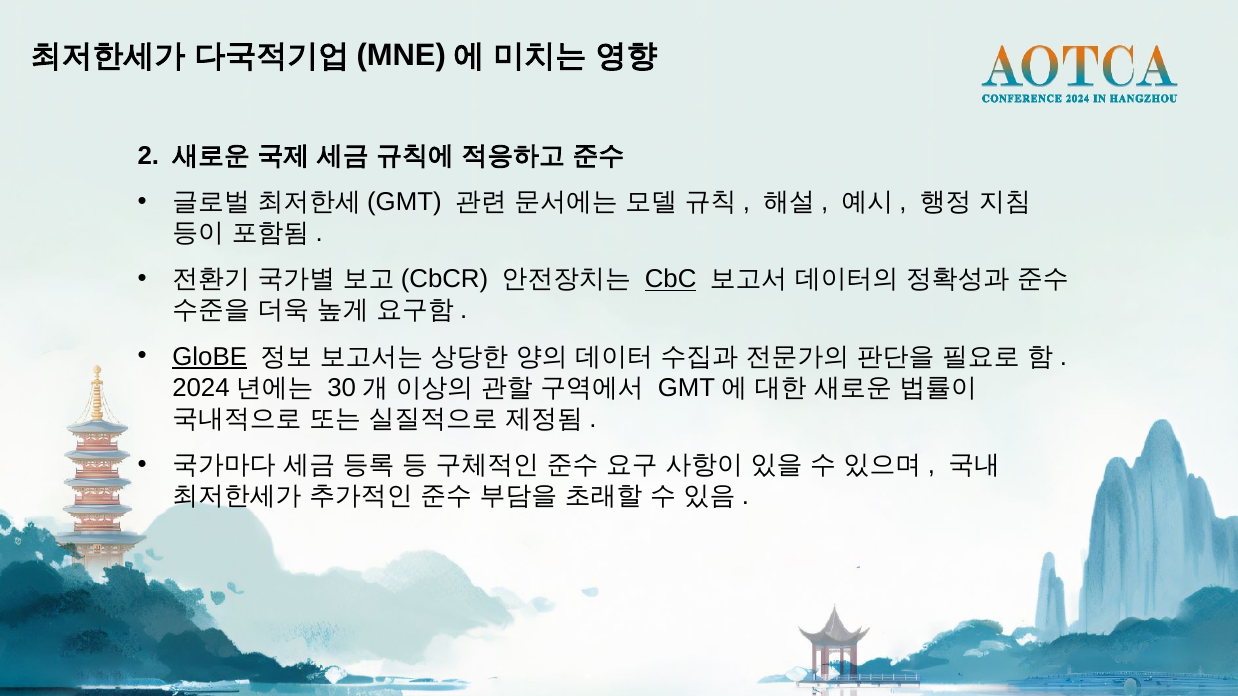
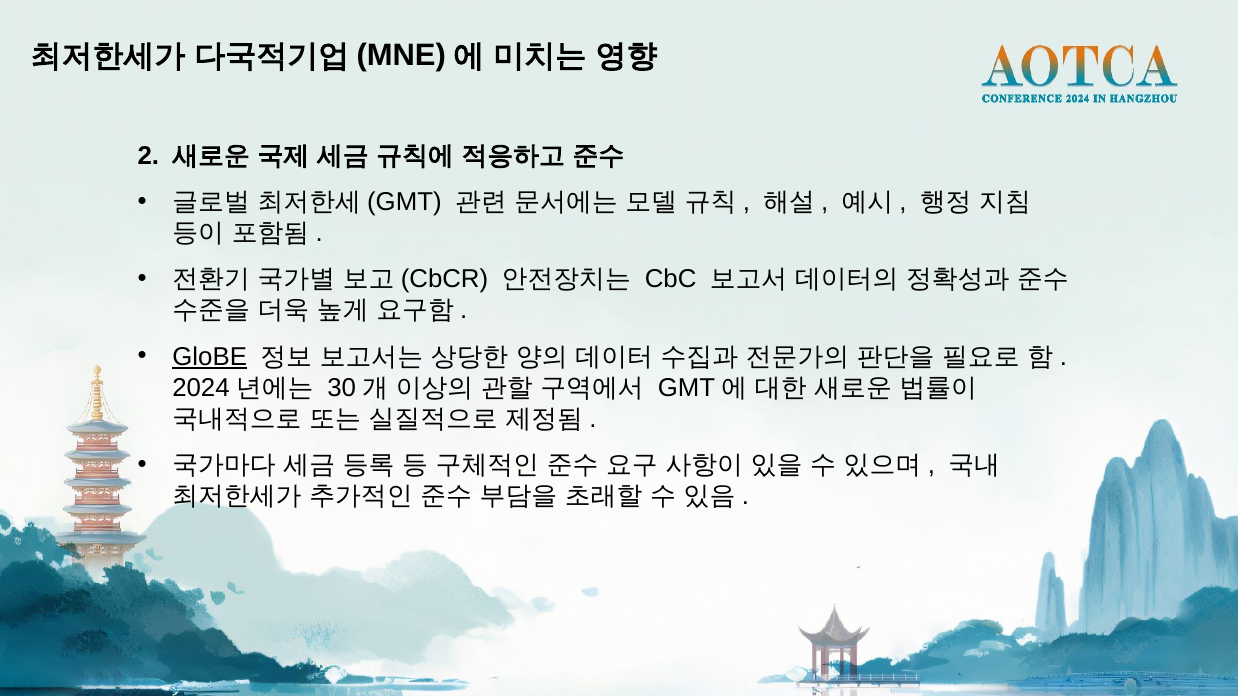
CbC underline: present -> none
